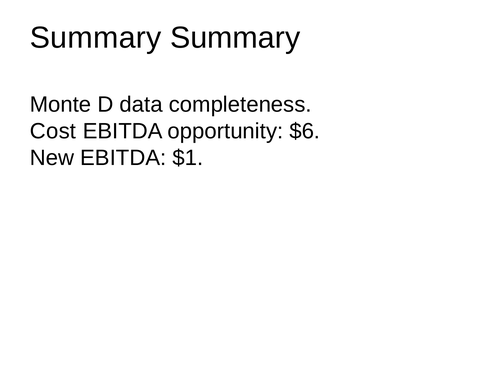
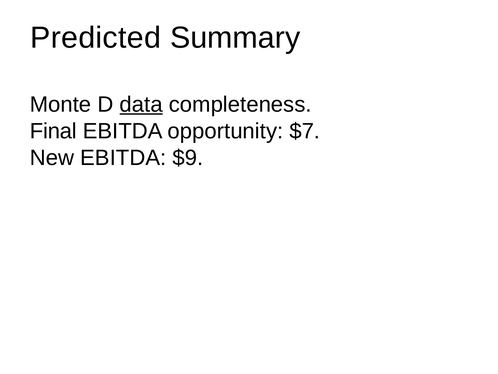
Summary at (96, 38): Summary -> Predicted
data underline: none -> present
Cost: Cost -> Final
$6: $6 -> $7
$1: $1 -> $9
